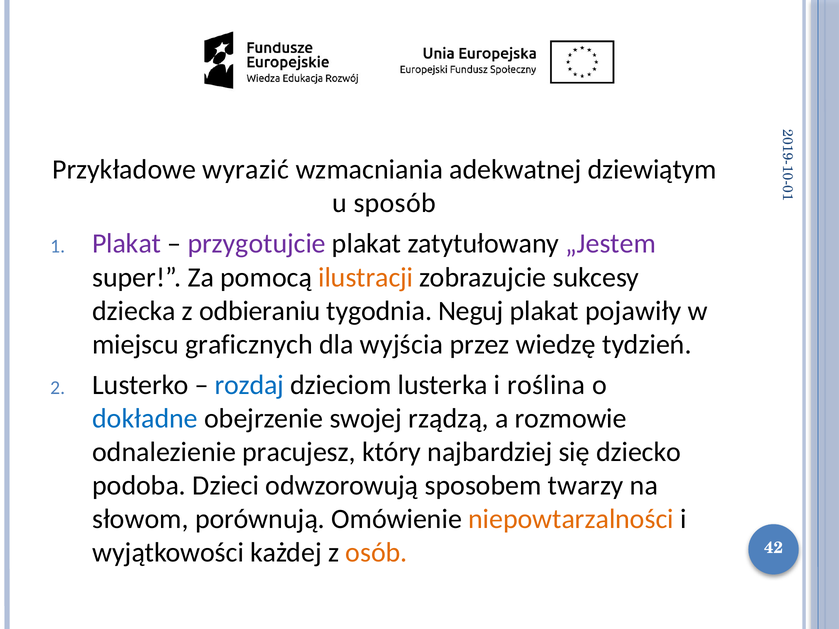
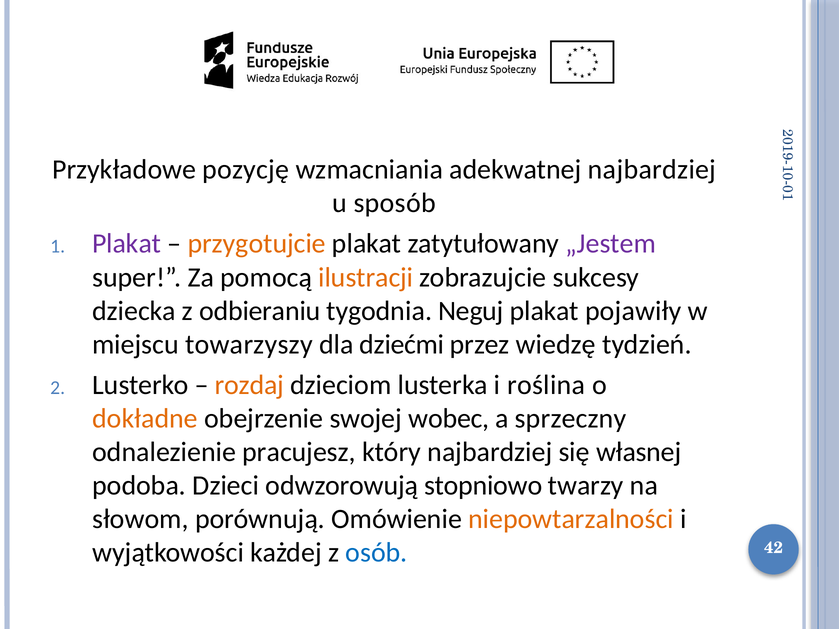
wyrazić: wyrazić -> pozycję
adekwatnej dziewiątym: dziewiątym -> najbardziej
przygotujcie colour: purple -> orange
graficznych: graficznych -> towarzyszy
wyjścia: wyjścia -> dziećmi
rozdaj colour: blue -> orange
dokładne colour: blue -> orange
rządzą: rządzą -> wobec
rozmowie: rozmowie -> sprzeczny
dziecko: dziecko -> własnej
sposobem: sposobem -> stopniowo
osób colour: orange -> blue
